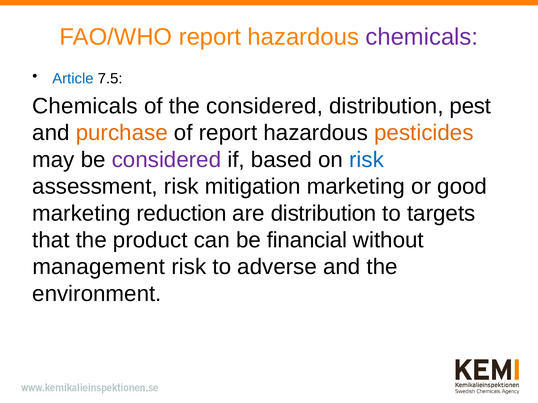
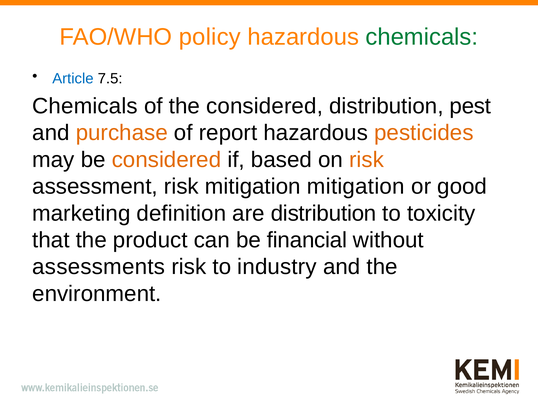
FAO/WHO report: report -> policy
chemicals at (422, 37) colour: purple -> green
considered at (166, 160) colour: purple -> orange
risk at (367, 160) colour: blue -> orange
mitigation marketing: marketing -> mitigation
reduction: reduction -> definition
targets: targets -> toxicity
management: management -> assessments
adverse: adverse -> industry
